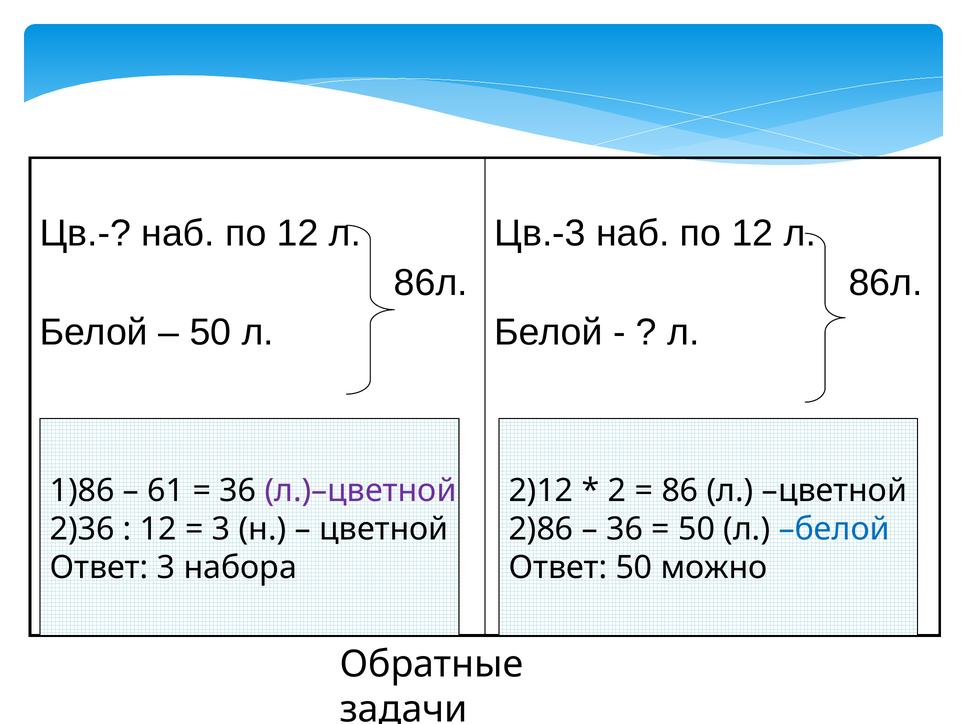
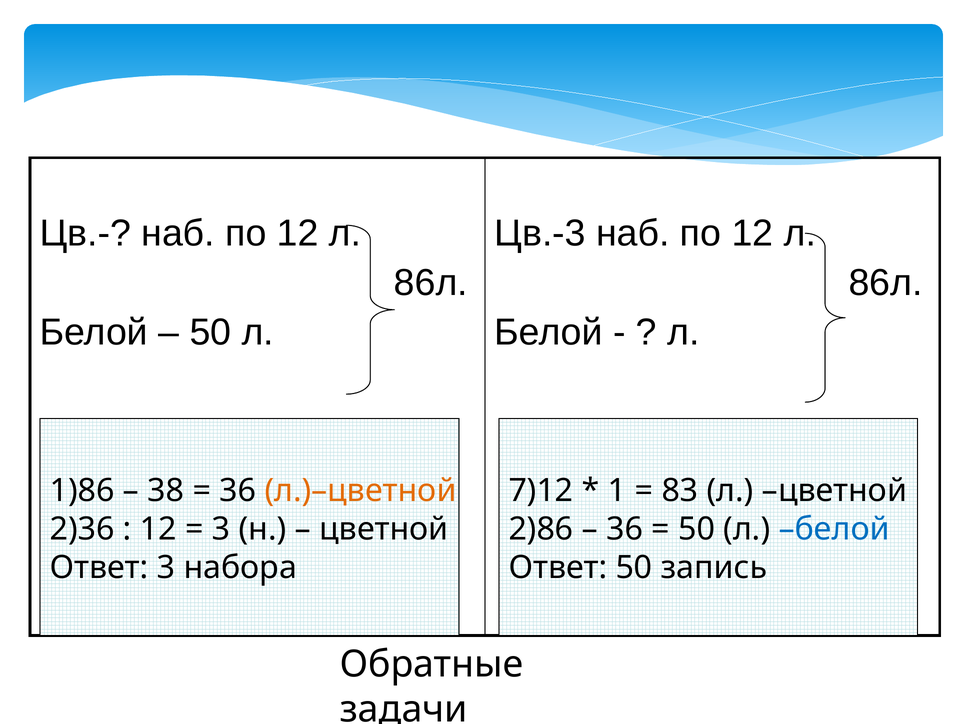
61: 61 -> 38
л.)–цветной colour: purple -> orange
2)12: 2)12 -> 7)12
2: 2 -> 1
86: 86 -> 83
можно: можно -> запись
